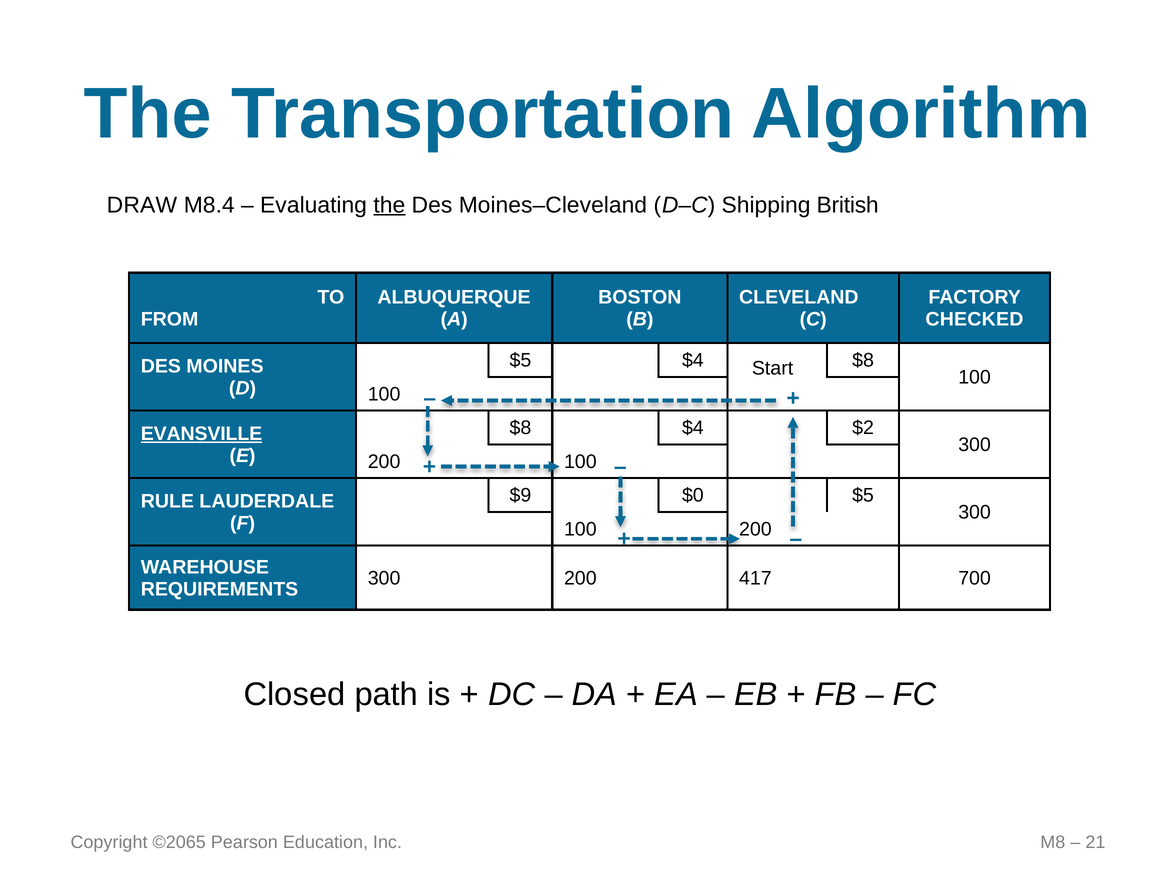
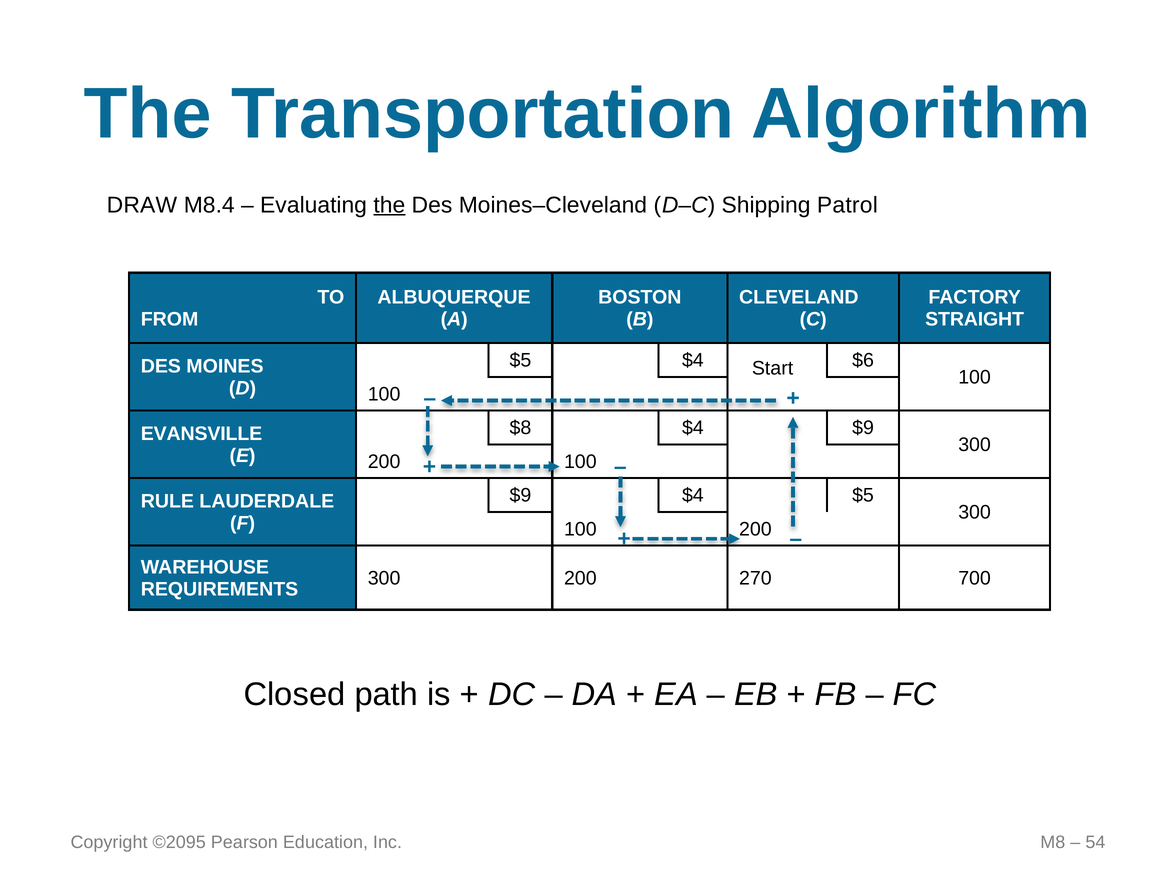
British: British -> Patrol
CHECKED: CHECKED -> STRAIGHT
$4 $8: $8 -> $6
$4 $2: $2 -> $9
EVANSVILLE underline: present -> none
$9 $0: $0 -> $4
417: 417 -> 270
©2065: ©2065 -> ©2095
21: 21 -> 54
